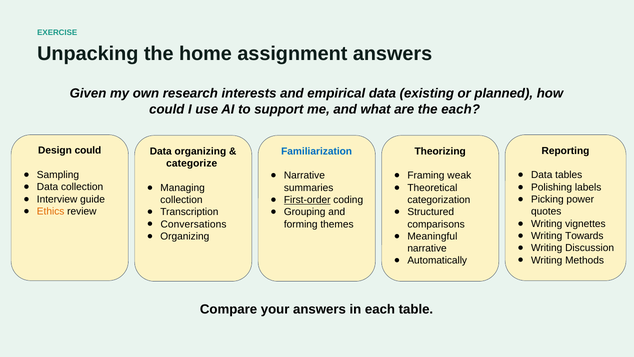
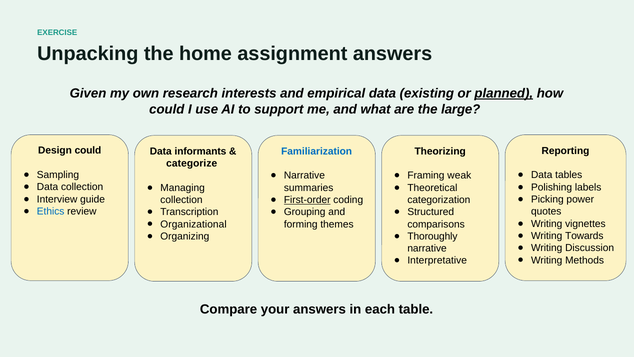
planned underline: none -> present
the each: each -> large
Data organizing: organizing -> informants
Ethics colour: orange -> blue
Conversations: Conversations -> Organizational
Meaningful: Meaningful -> Thoroughly
Automatically: Automatically -> Interpretative
